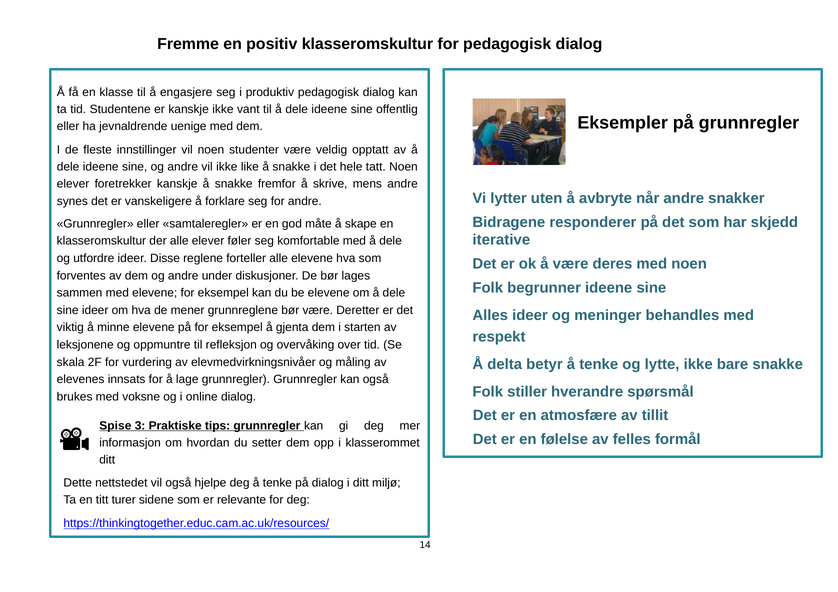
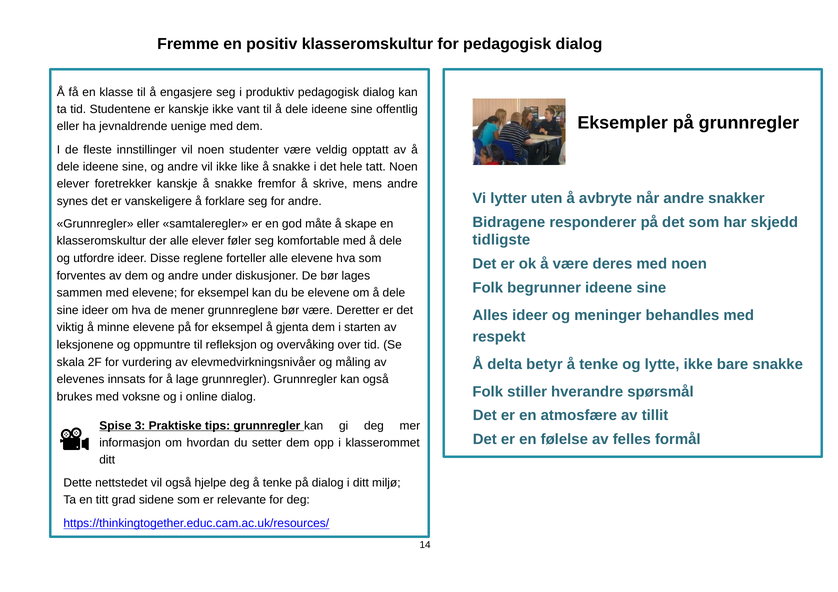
iterative: iterative -> tidligste
turer: turer -> grad
